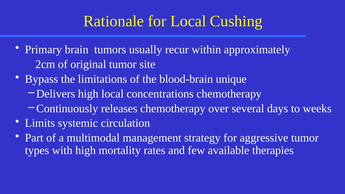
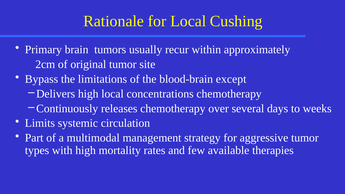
unique: unique -> except
